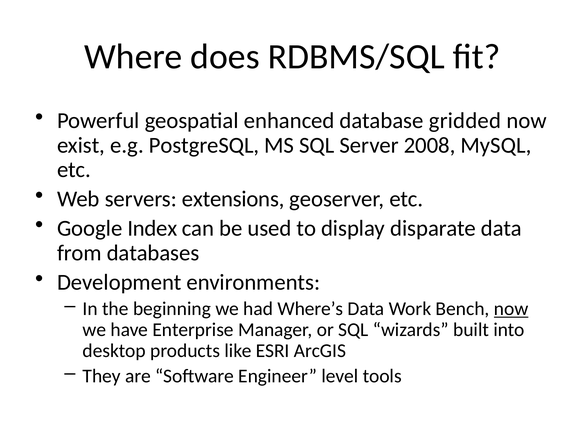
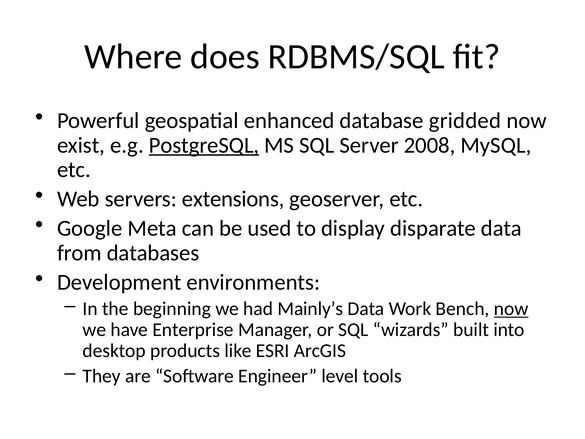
PostgreSQL underline: none -> present
Index: Index -> Meta
Where’s: Where’s -> Mainly’s
